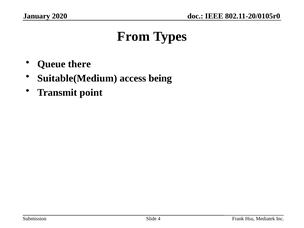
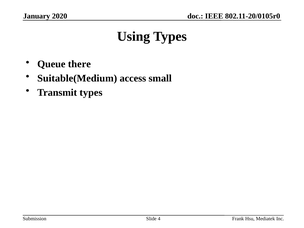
From: From -> Using
being: being -> small
Transmit point: point -> types
